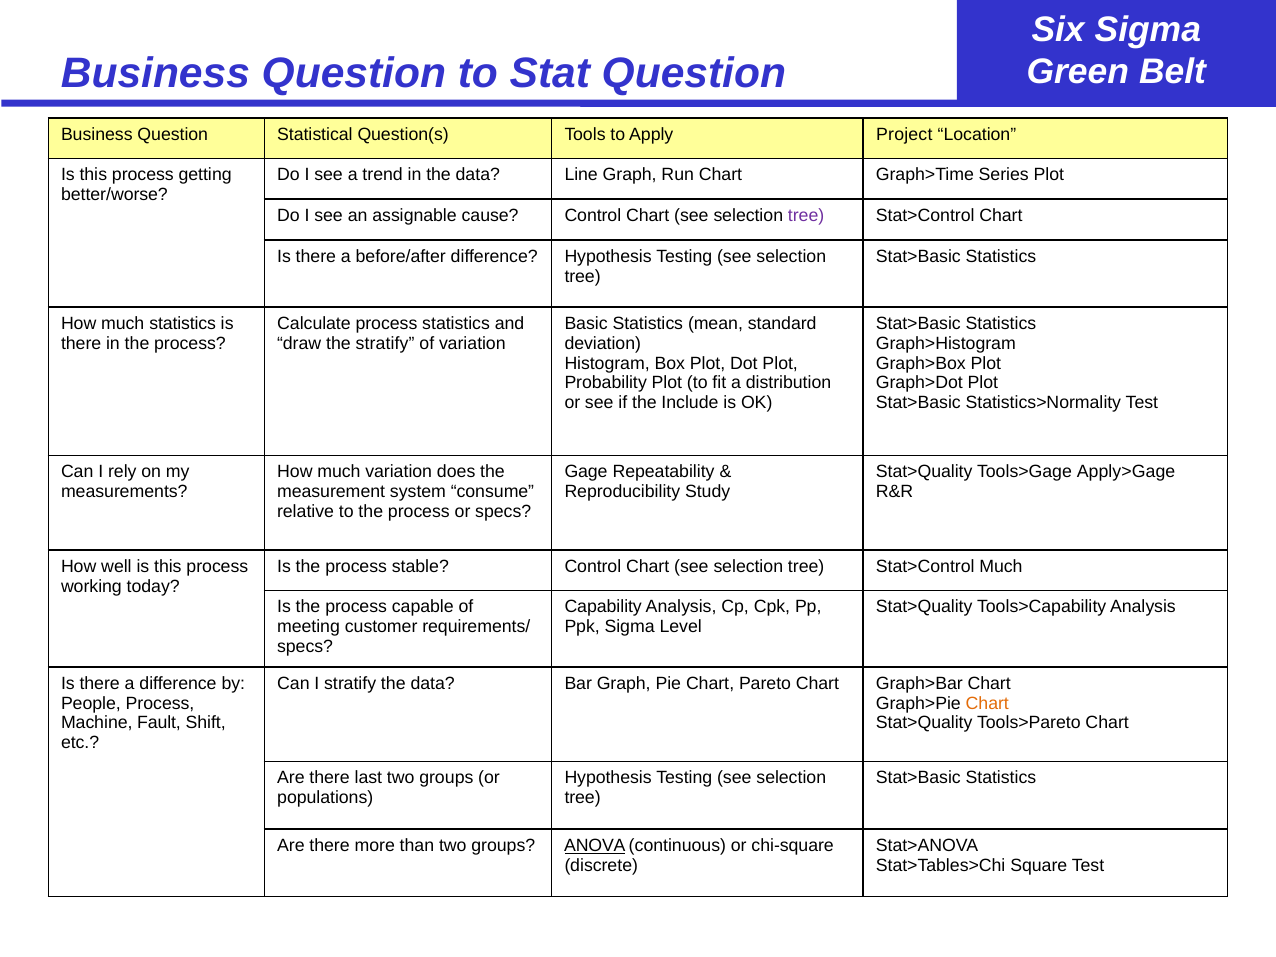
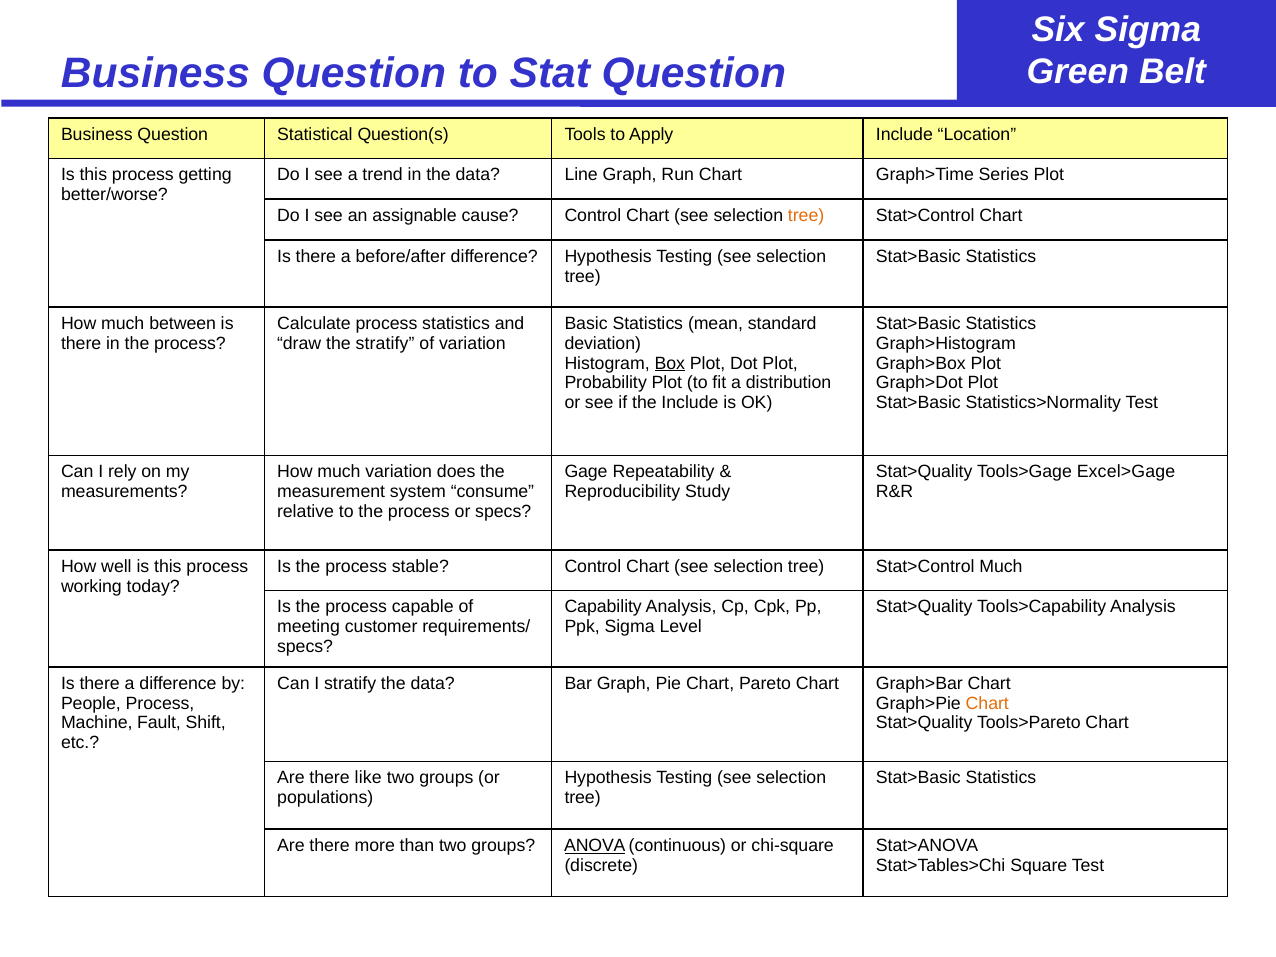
Apply Project: Project -> Include
tree at (806, 216) colour: purple -> orange
much statistics: statistics -> between
Box underline: none -> present
Apply>Gage: Apply>Gage -> Excel>Gage
last: last -> like
